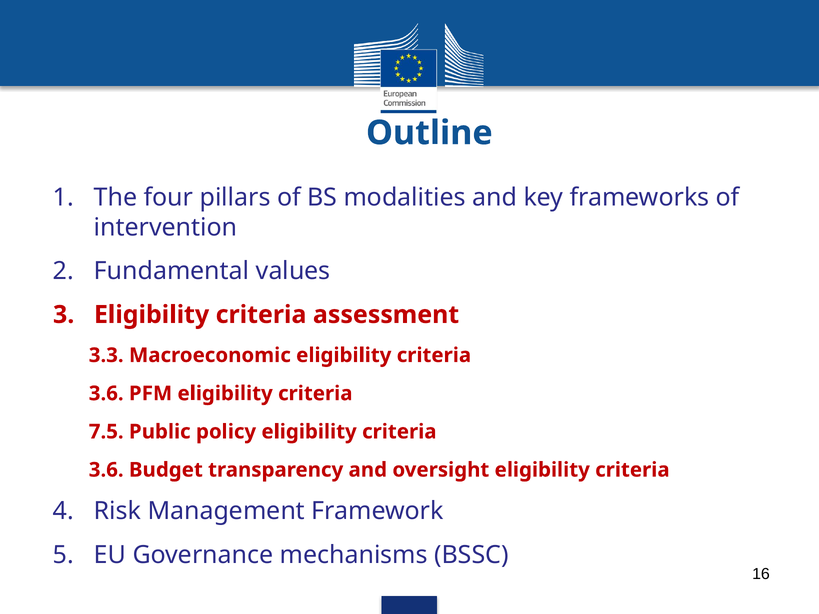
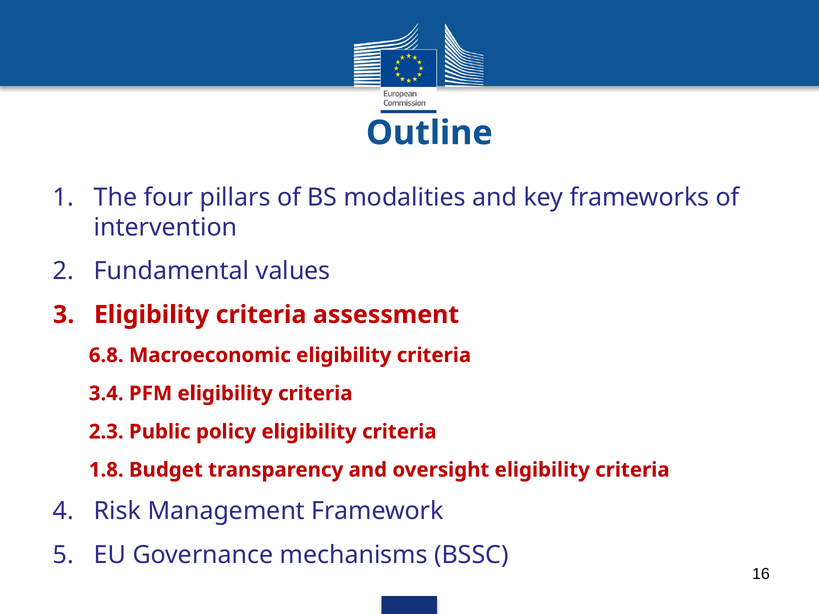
3.3: 3.3 -> 6.8
3.6 at (106, 394): 3.6 -> 3.4
7.5: 7.5 -> 2.3
3.6 at (106, 470): 3.6 -> 1.8
